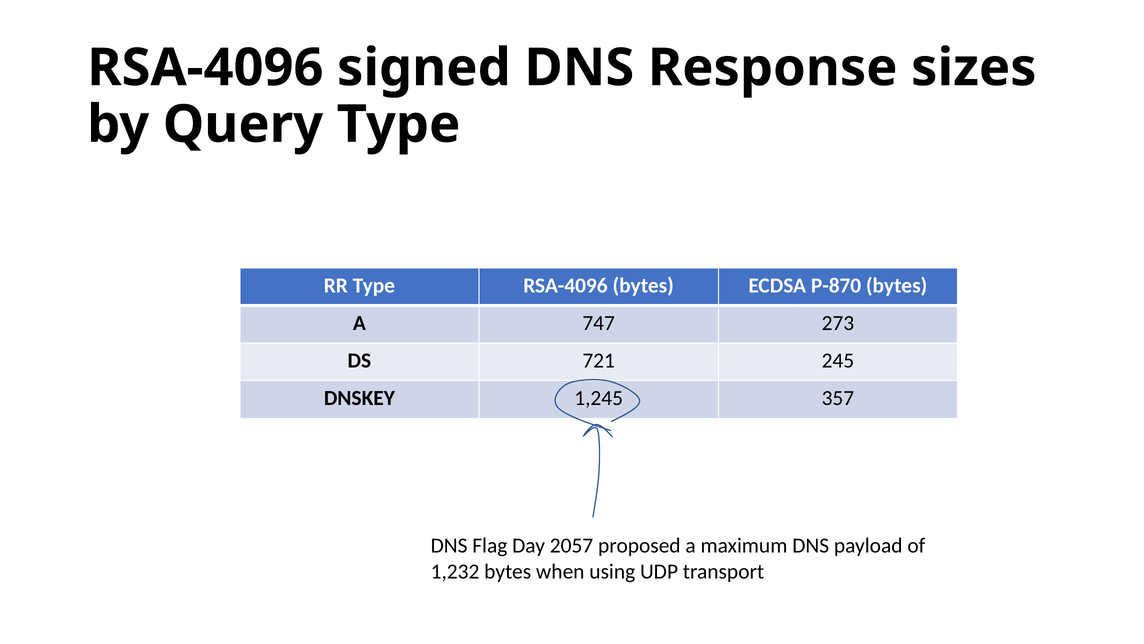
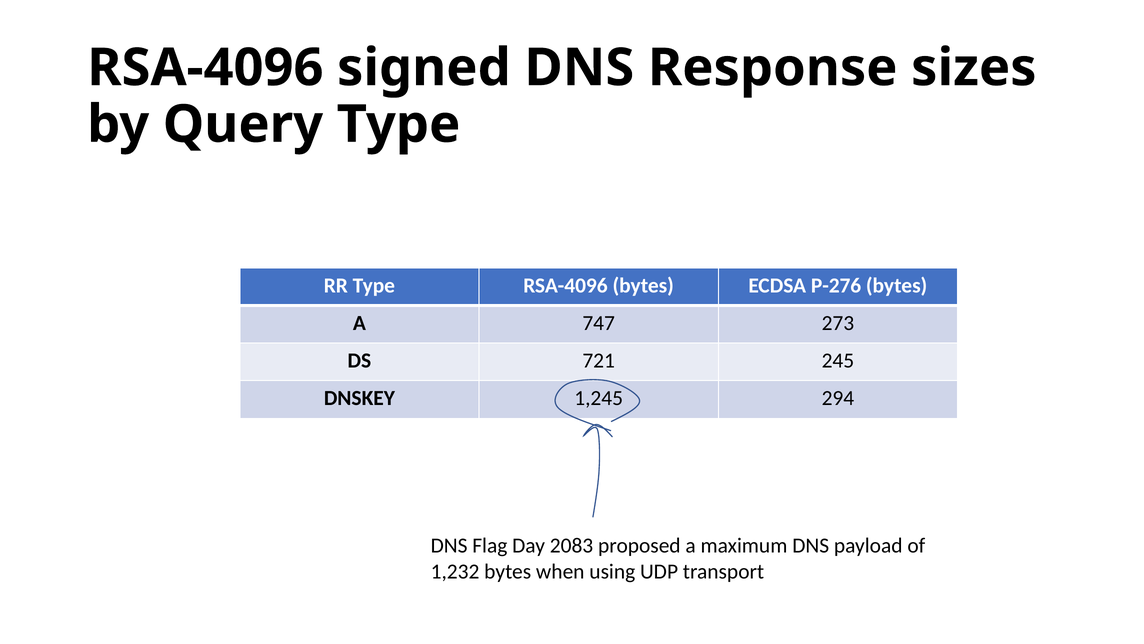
P-870: P-870 -> P-276
357: 357 -> 294
2057: 2057 -> 2083
